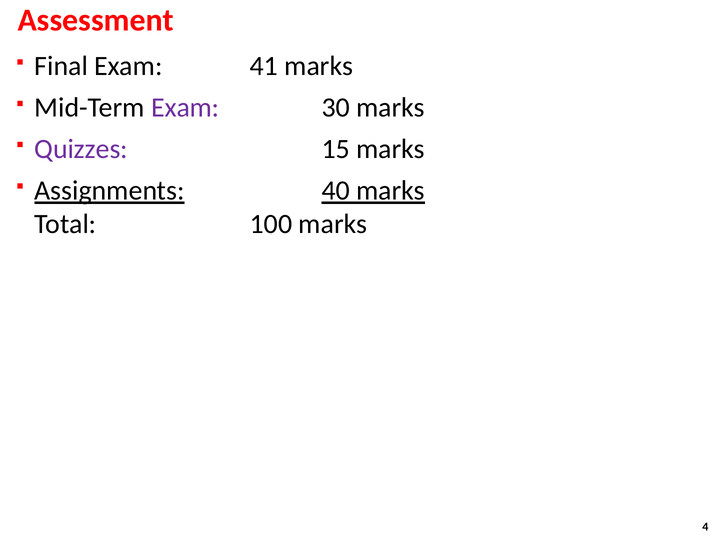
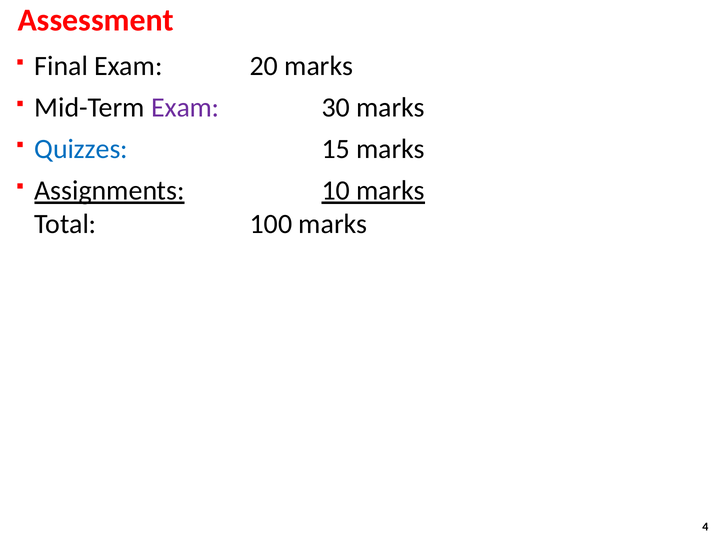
41: 41 -> 20
Quizzes colour: purple -> blue
40: 40 -> 10
